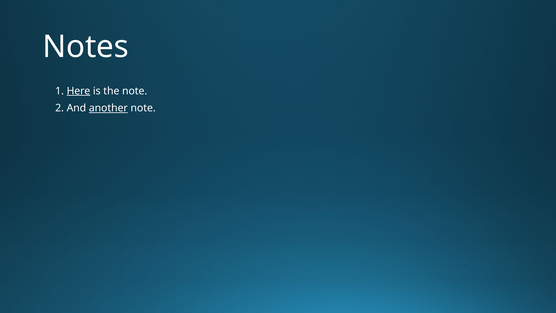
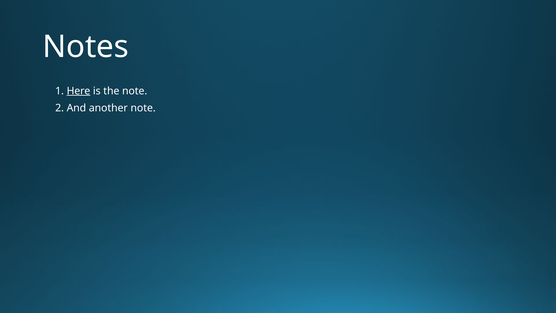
another underline: present -> none
